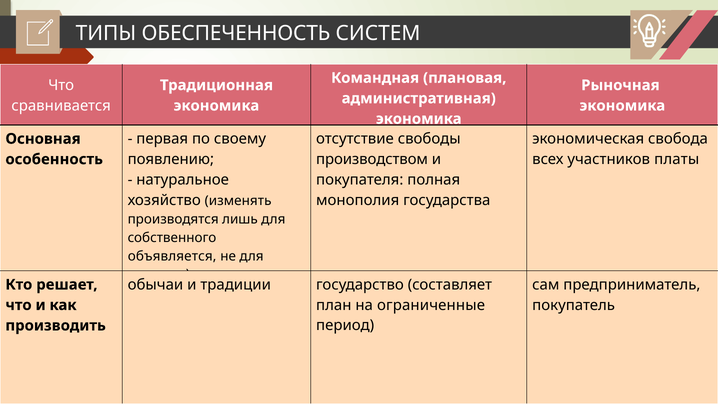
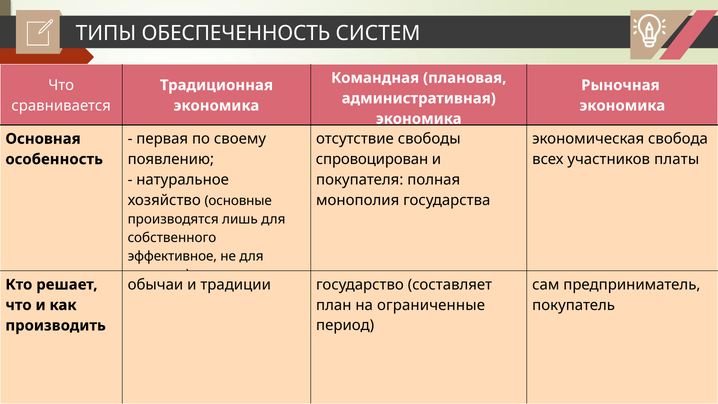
производством: производством -> спровоцирован
изменять: изменять -> основные
объявляется: объявляется -> эффективное
